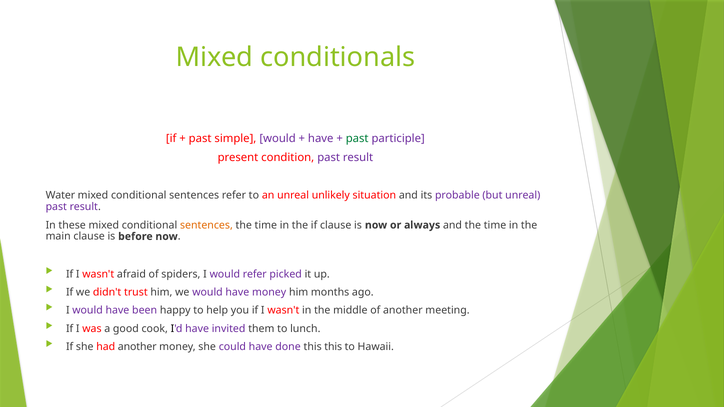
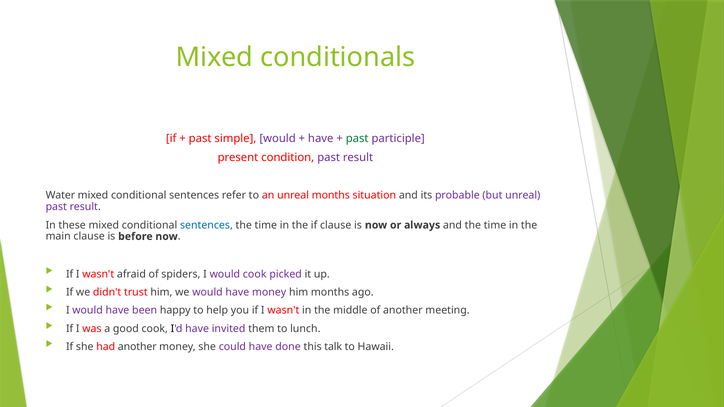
unreal unlikely: unlikely -> months
sentences at (206, 225) colour: orange -> blue
would refer: refer -> cook
this this: this -> talk
